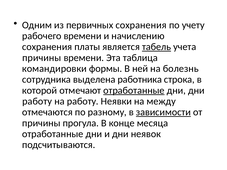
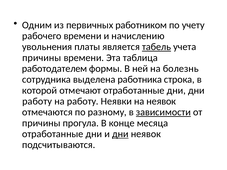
первичных сохранения: сохранения -> работником
сохранения at (47, 47): сохранения -> увольнения
командировки: командировки -> работодателем
отработанные at (134, 91) underline: present -> none
на между: между -> неявок
дни at (120, 134) underline: none -> present
